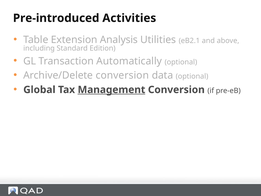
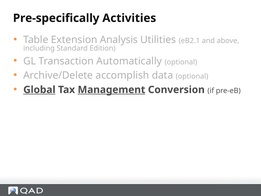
Pre-introduced: Pre-introduced -> Pre-specifically
Archive/Delete conversion: conversion -> accomplish
Global underline: none -> present
